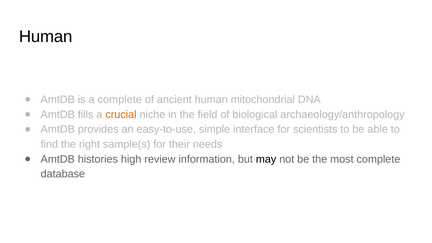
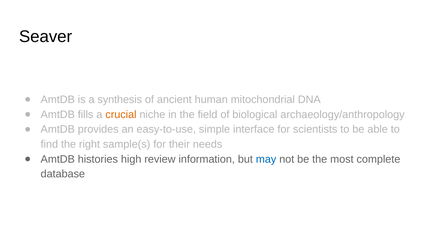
Human at (46, 37): Human -> Seaver
a complete: complete -> synthesis
may colour: black -> blue
